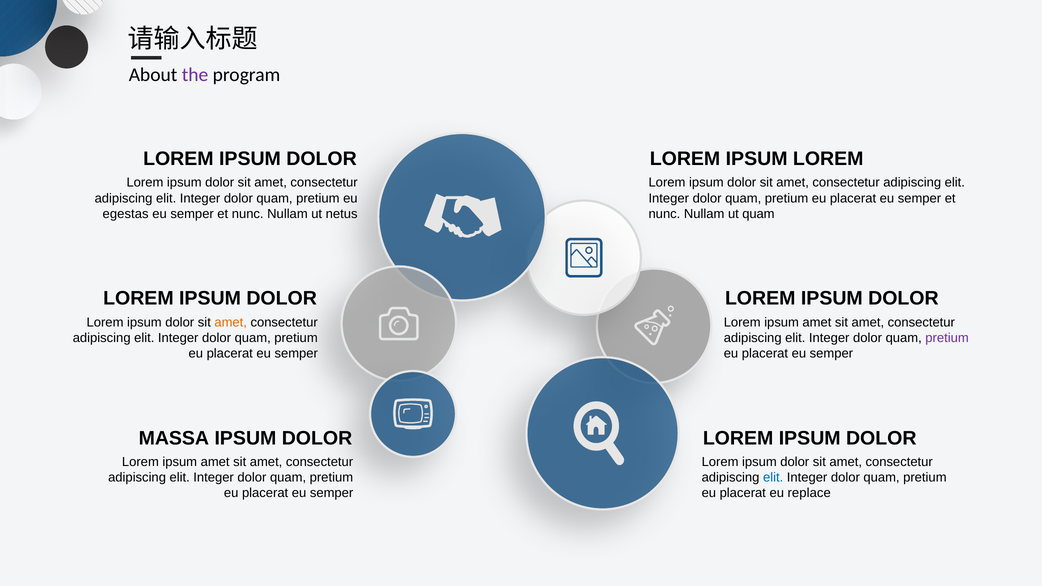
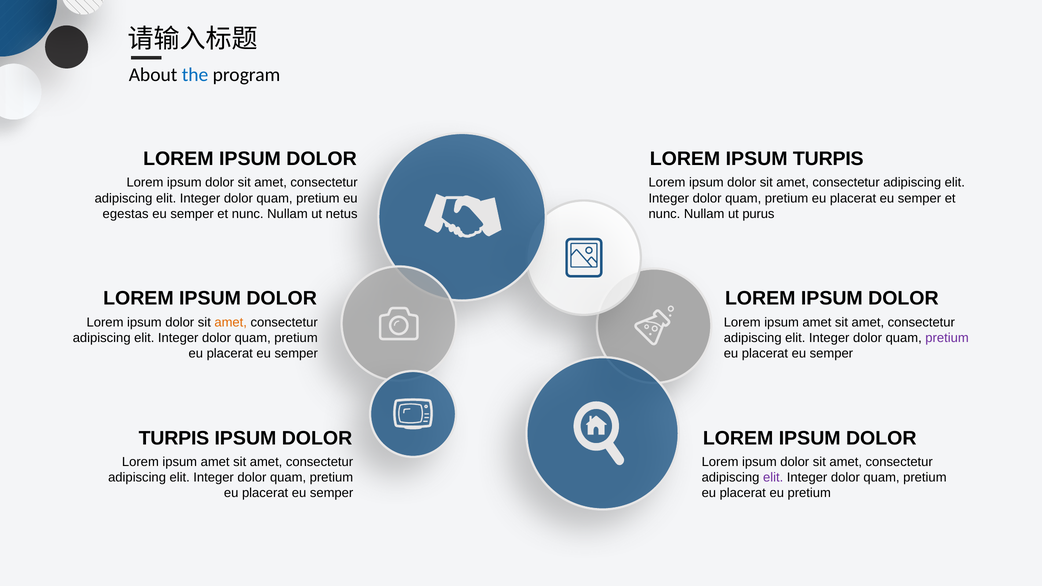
the colour: purple -> blue
IPSUM LOREM: LOREM -> TURPIS
ut quam: quam -> purus
MASSA at (174, 438): MASSA -> TURPIS
elit at (773, 478) colour: blue -> purple
eu replace: replace -> pretium
